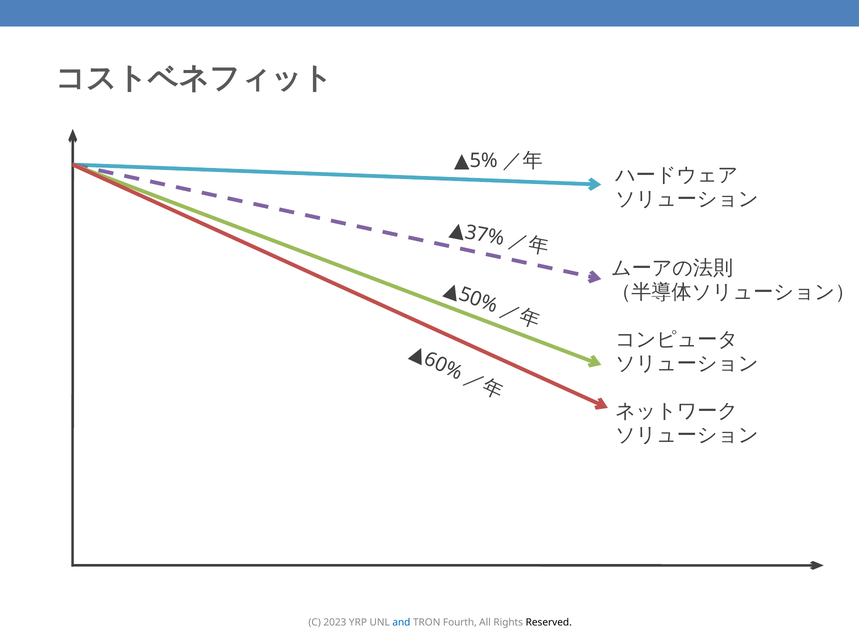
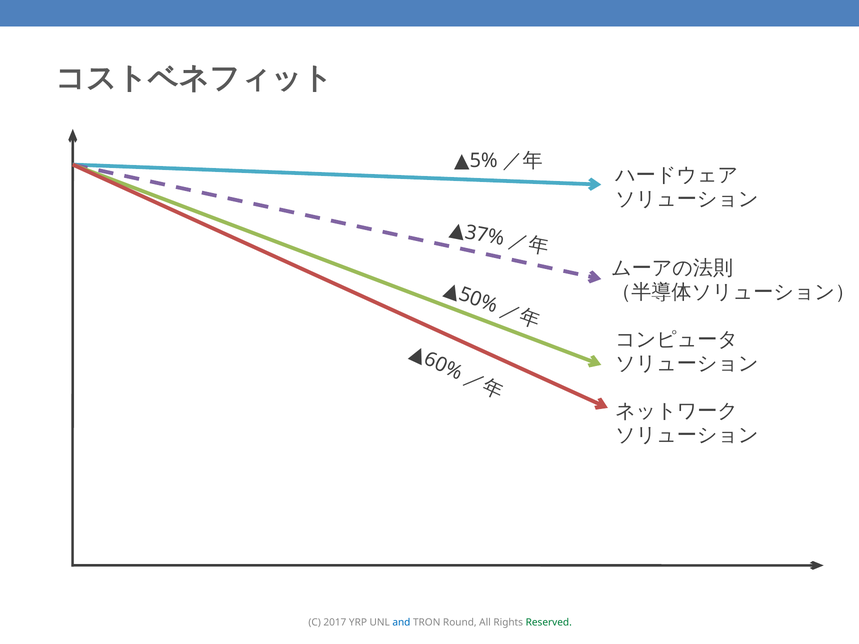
2023: 2023 -> 2017
Fourth: Fourth -> Round
Reserved colour: black -> green
